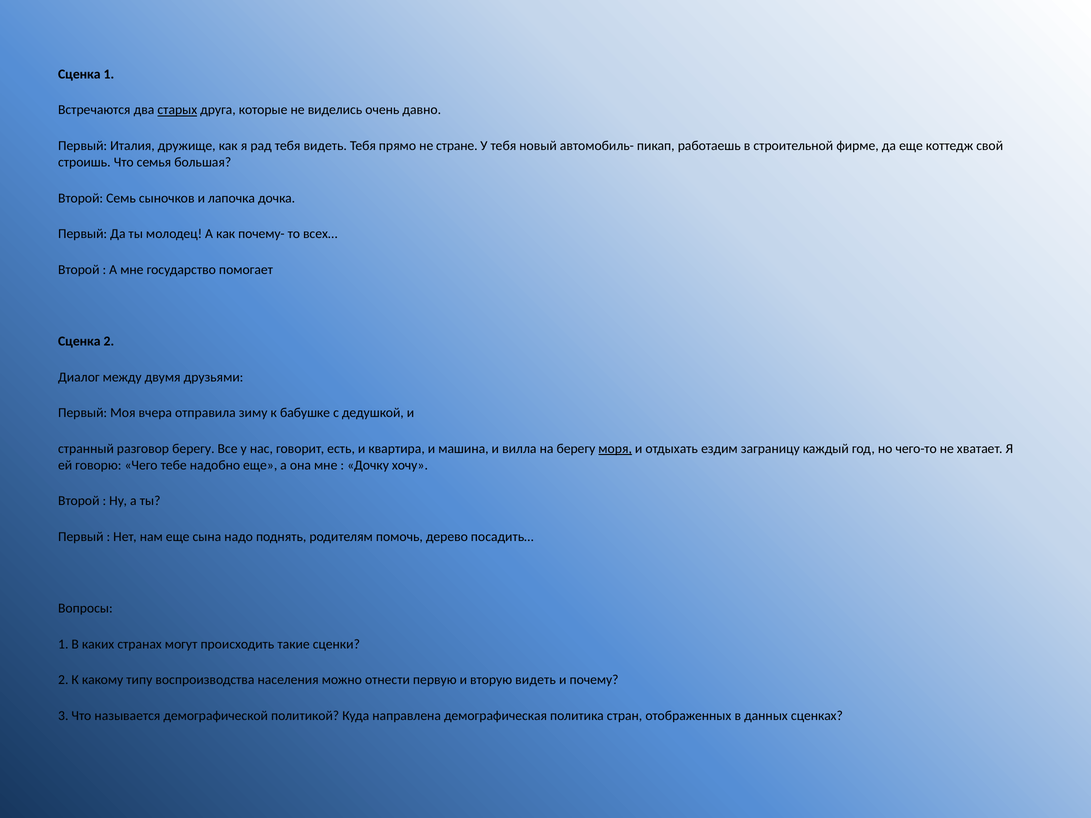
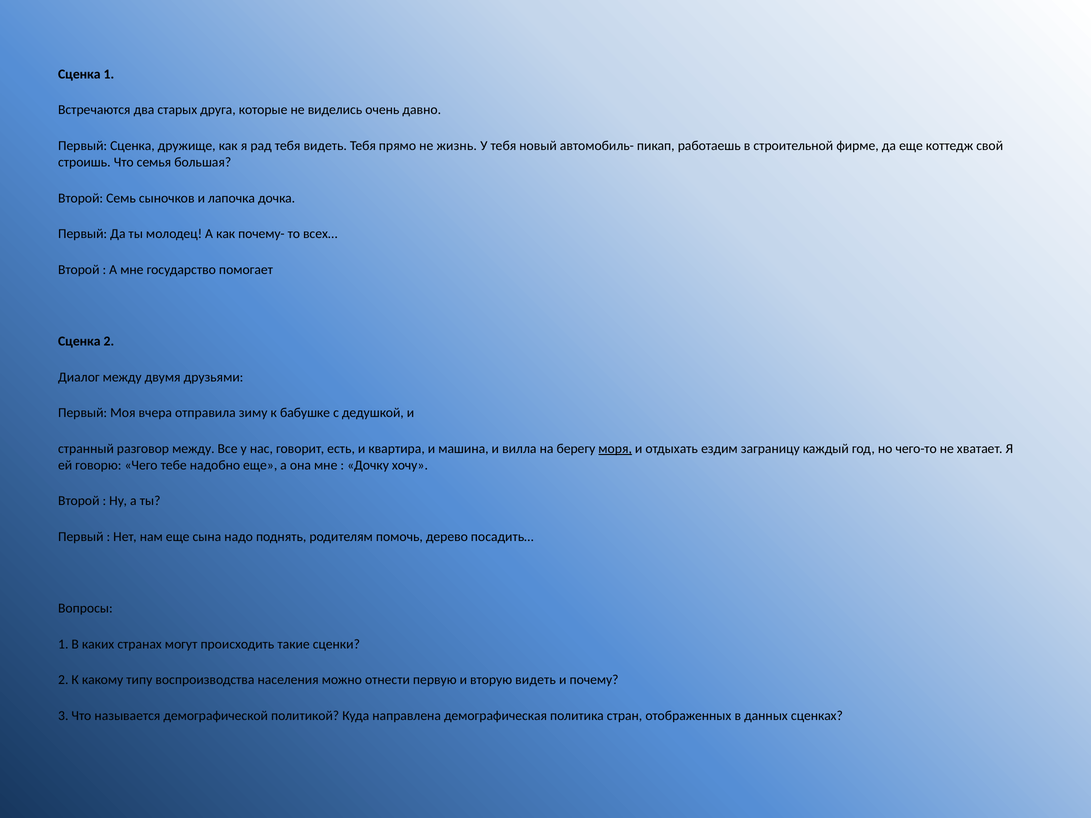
старых underline: present -> none
Первый Италия: Италия -> Сценка
стране: стране -> жизнь
разговор берегу: берегу -> между
